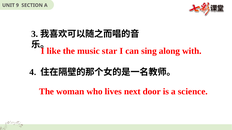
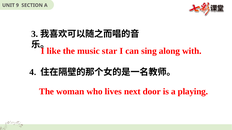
science: science -> playing
